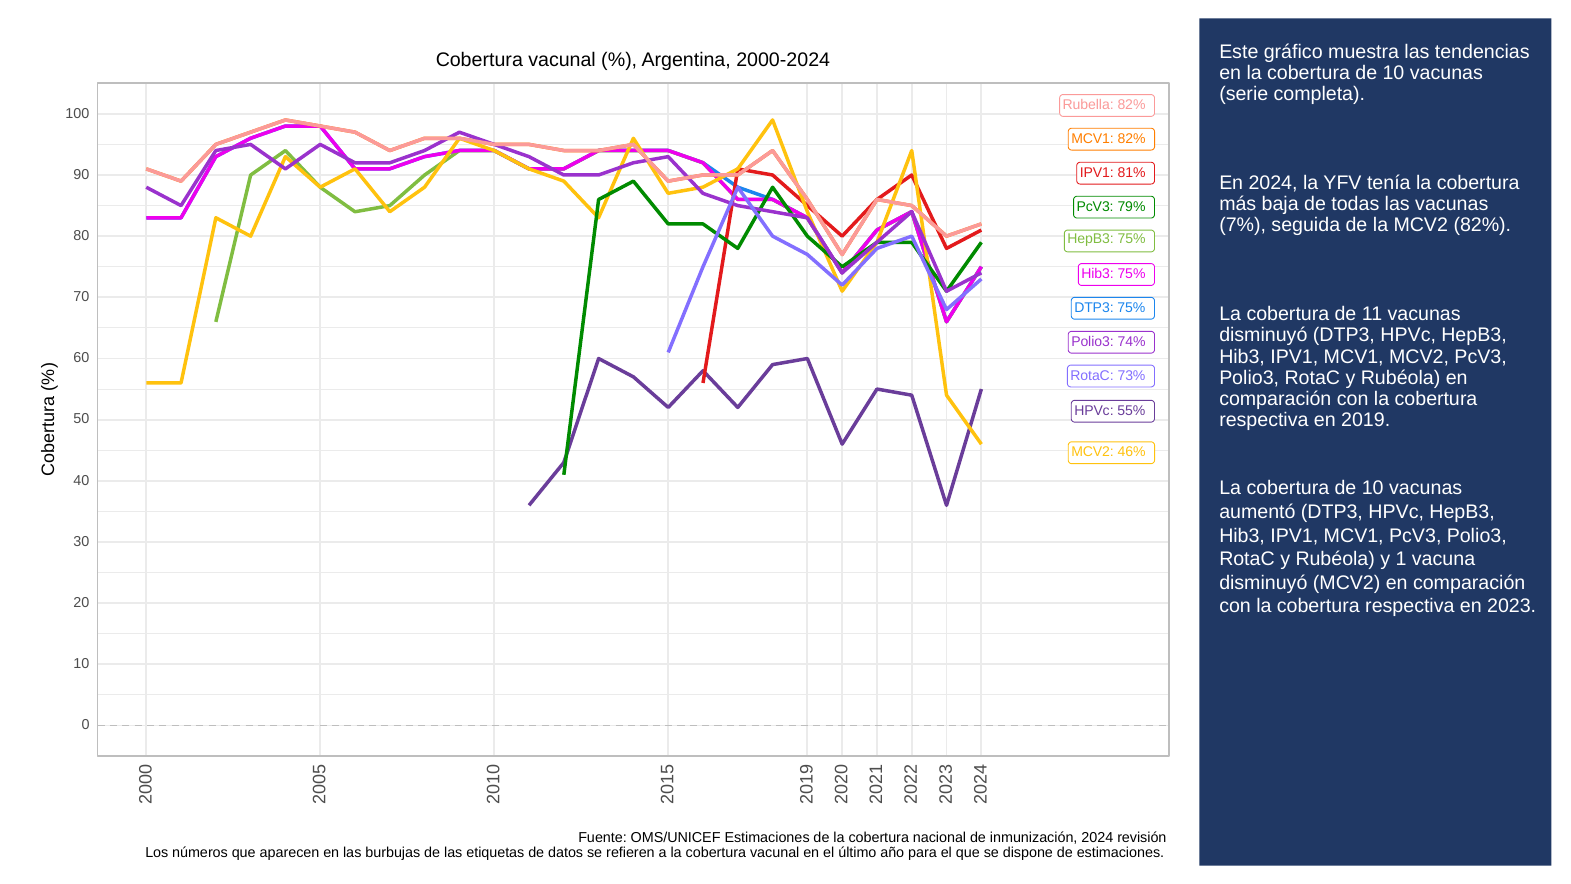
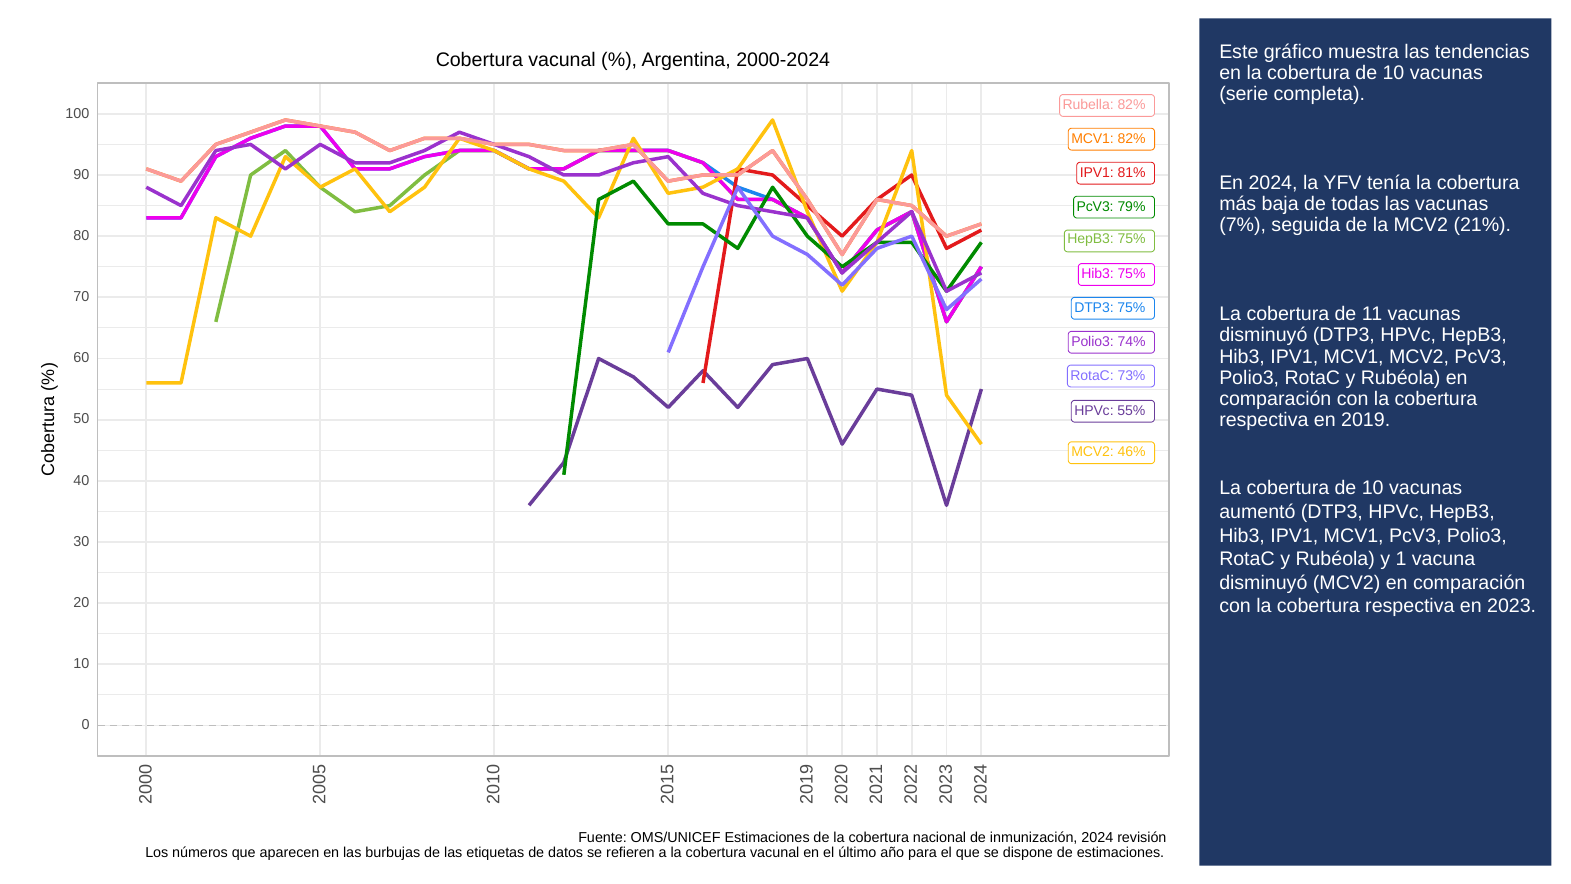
MCV2 82%: 82% -> 21%
